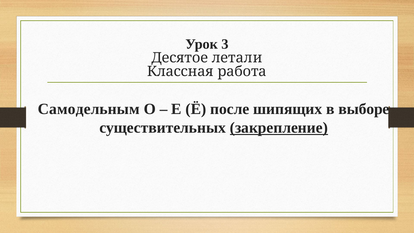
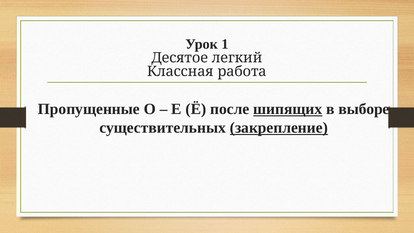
3: 3 -> 1
летали: летали -> легкий
Самодельным: Самодельным -> Пропущенные
шипящих underline: none -> present
